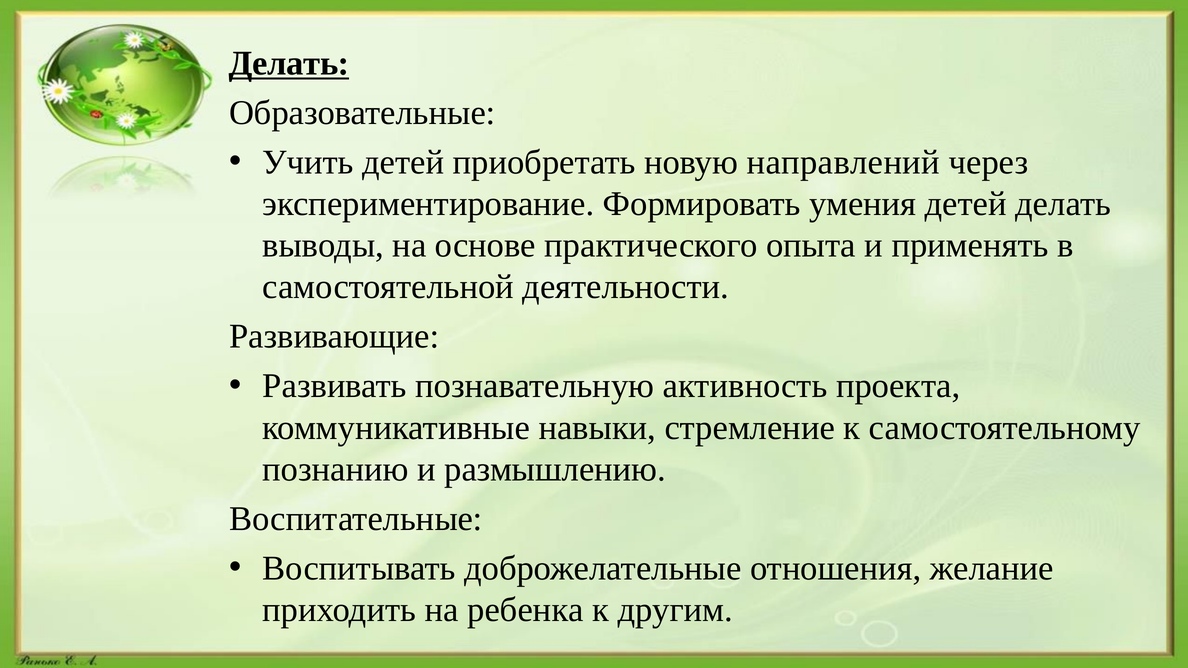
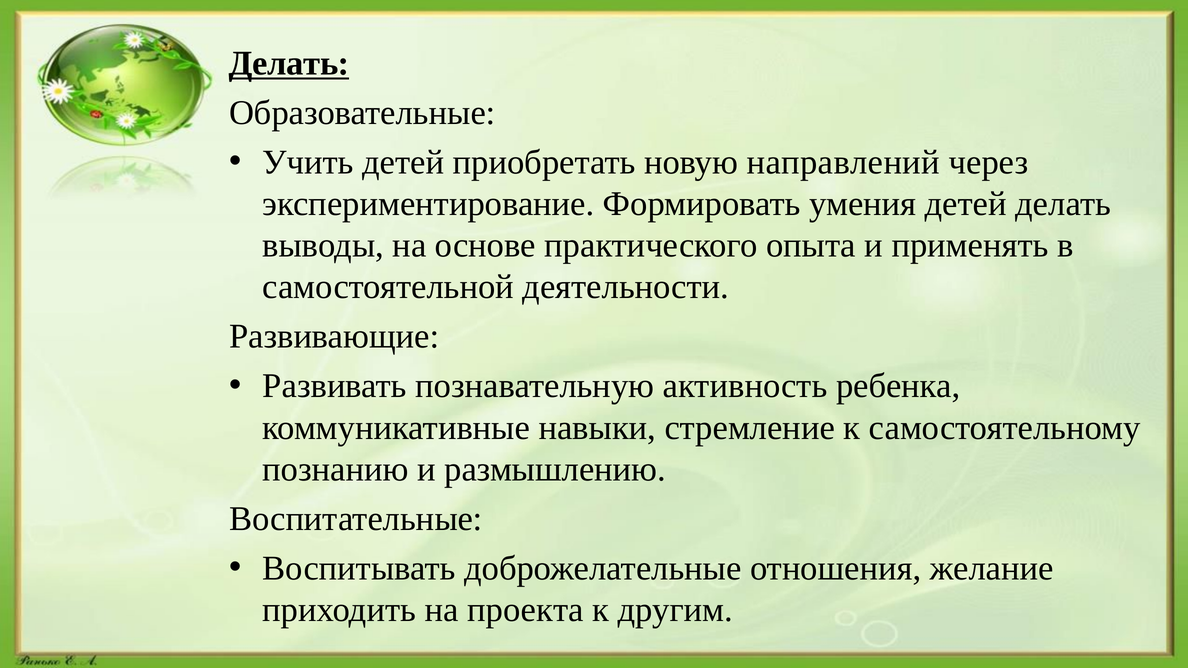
проекта: проекта -> ребенка
ребенка: ребенка -> проекта
